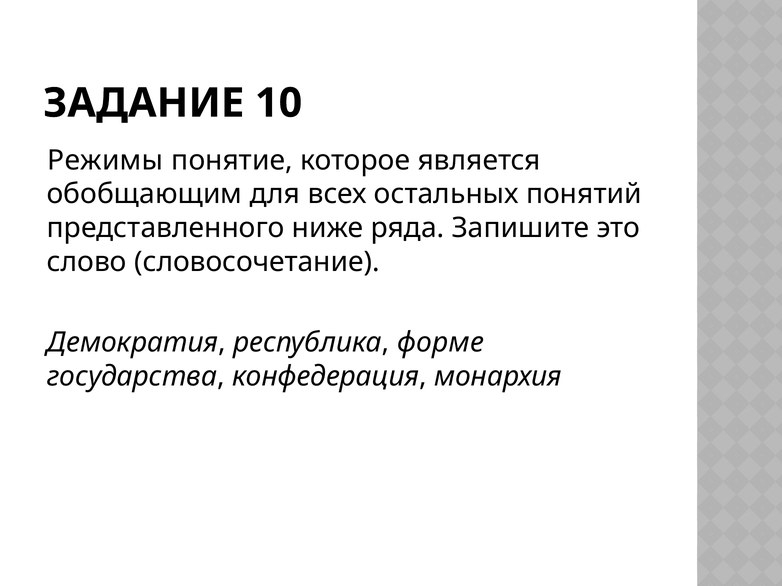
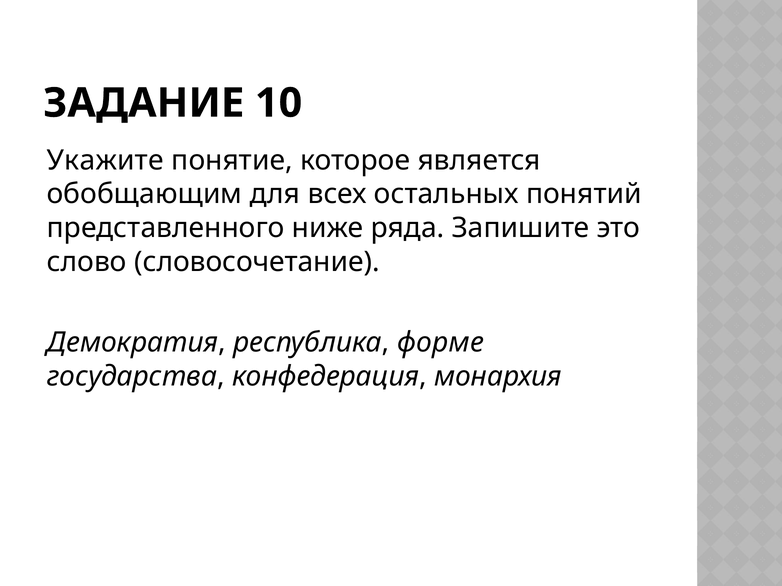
Режимы: Режимы -> Укажите
